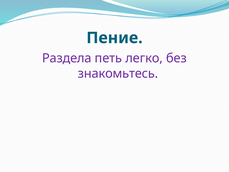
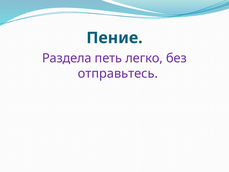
знакомьтесь: знакомьтесь -> отправьтесь
